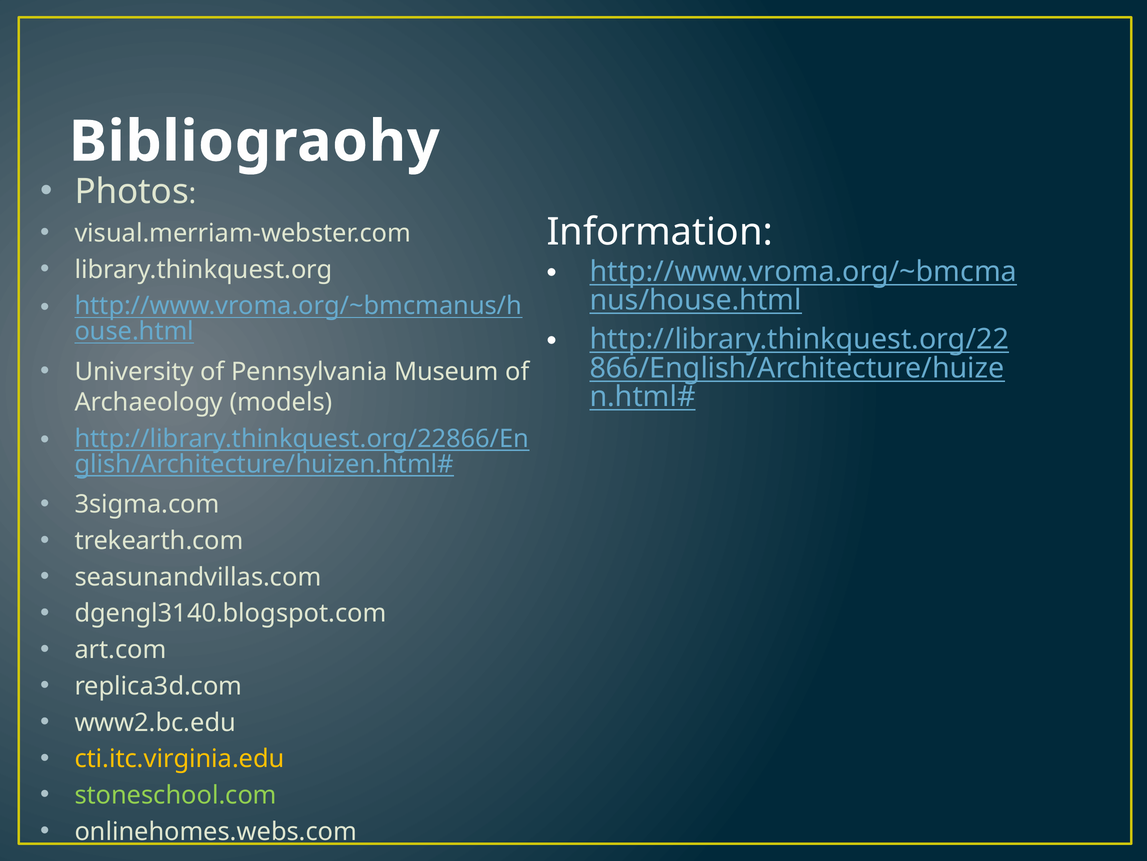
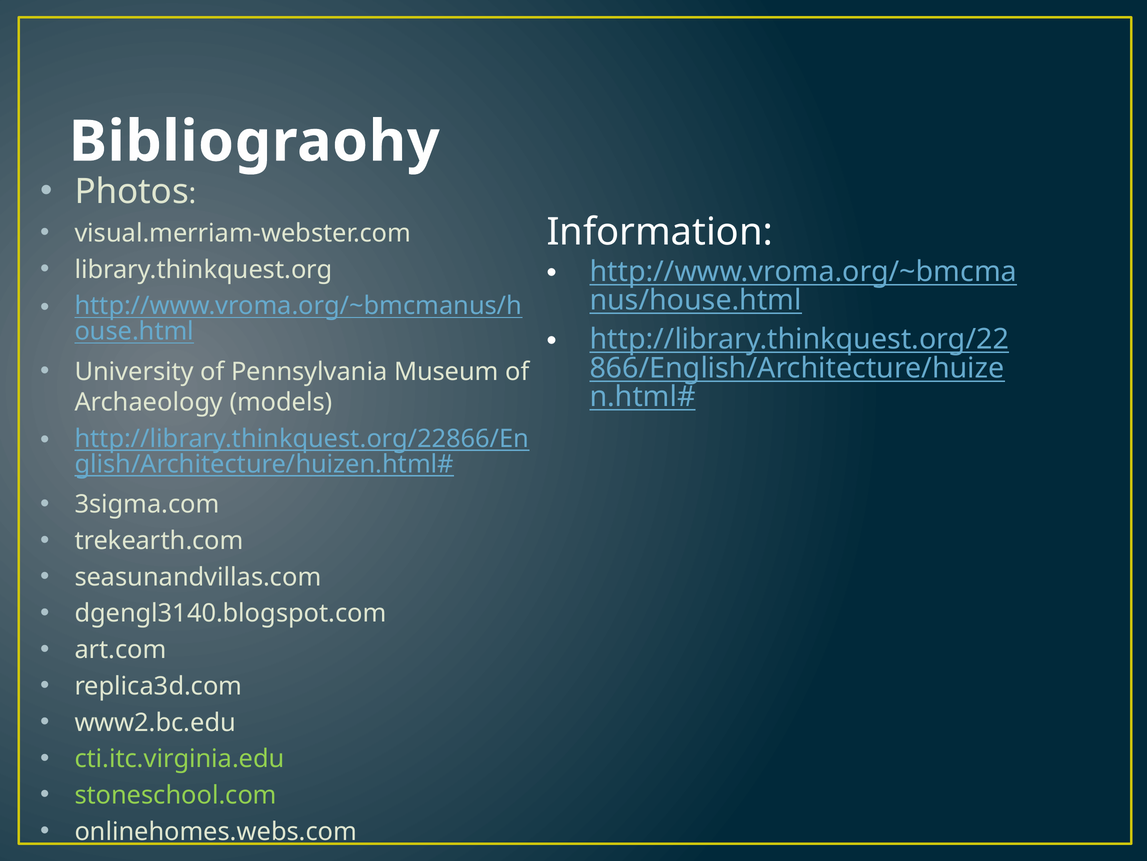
cti.itc.virginia.edu colour: yellow -> light green
